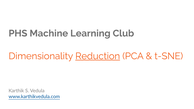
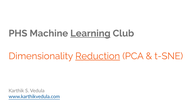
Learning underline: none -> present
